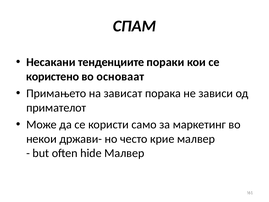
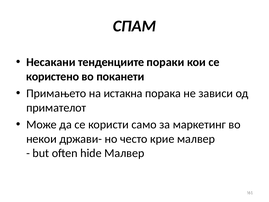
основаат: основаат -> поканети
зависат: зависат -> истакна
